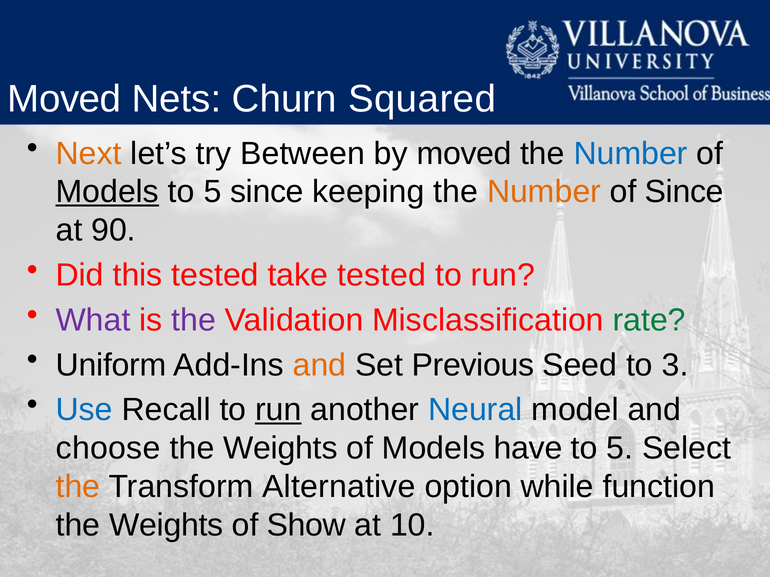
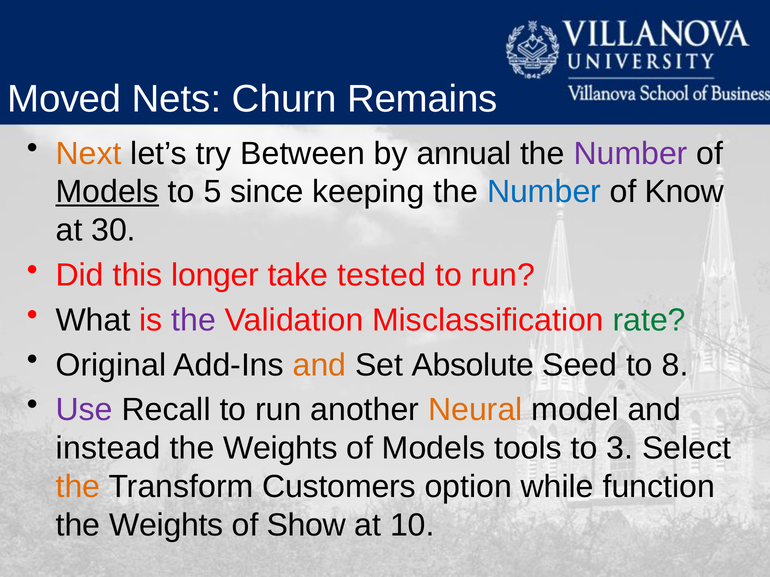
Squared: Squared -> Remains
by moved: moved -> annual
Number at (631, 154) colour: blue -> purple
Number at (544, 192) colour: orange -> blue
of Since: Since -> Know
90: 90 -> 30
this tested: tested -> longer
What colour: purple -> black
Uniform: Uniform -> Original
Previous: Previous -> Absolute
3: 3 -> 8
Use colour: blue -> purple
run at (278, 410) underline: present -> none
Neural colour: blue -> orange
choose: choose -> instead
have: have -> tools
5 at (620, 449): 5 -> 3
Alternative: Alternative -> Customers
